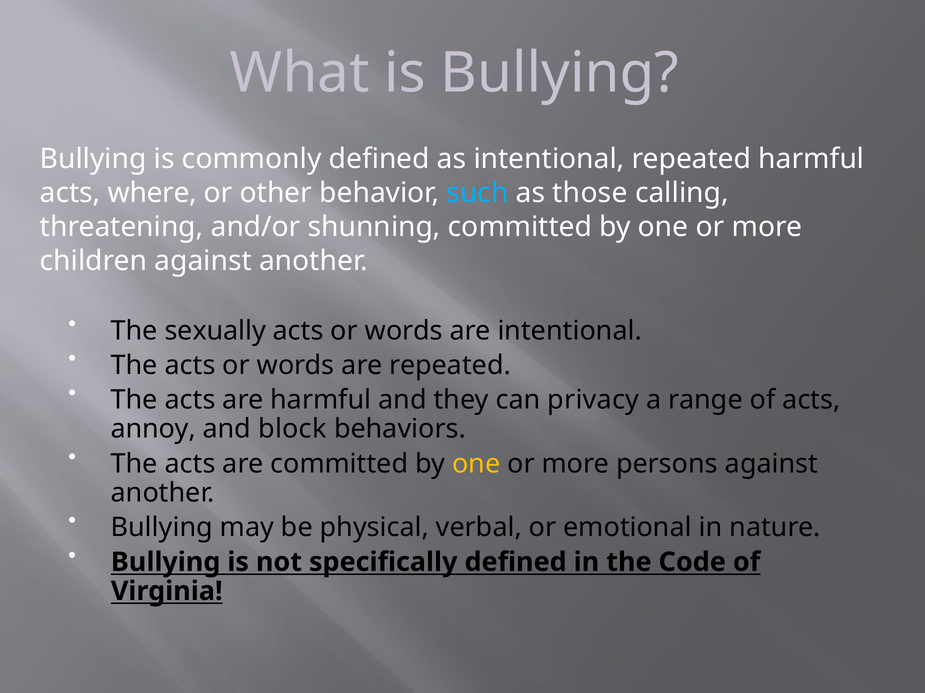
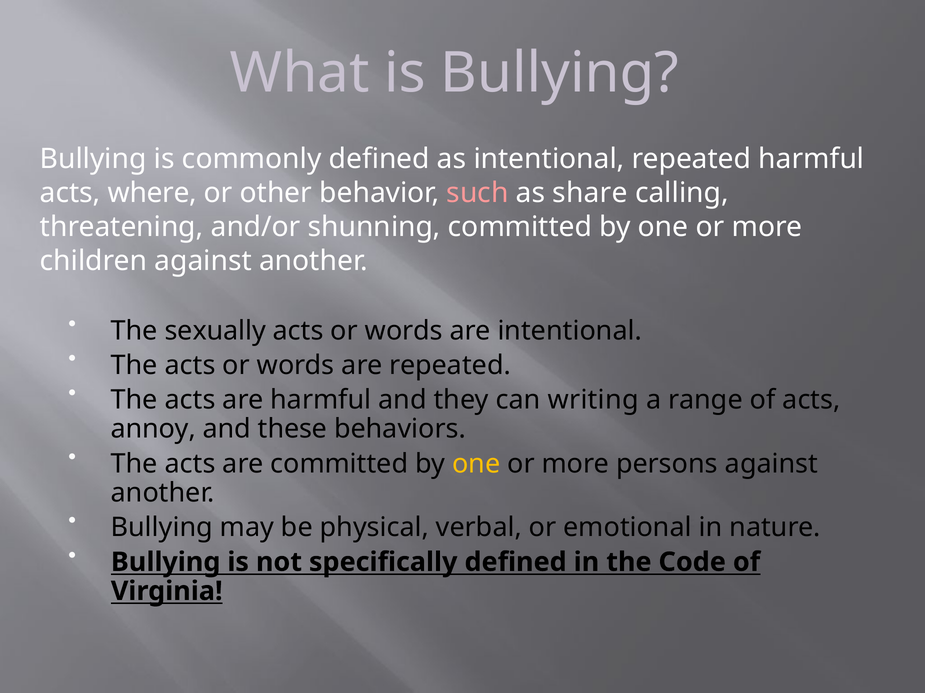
such colour: light blue -> pink
those: those -> share
privacy: privacy -> writing
block: block -> these
